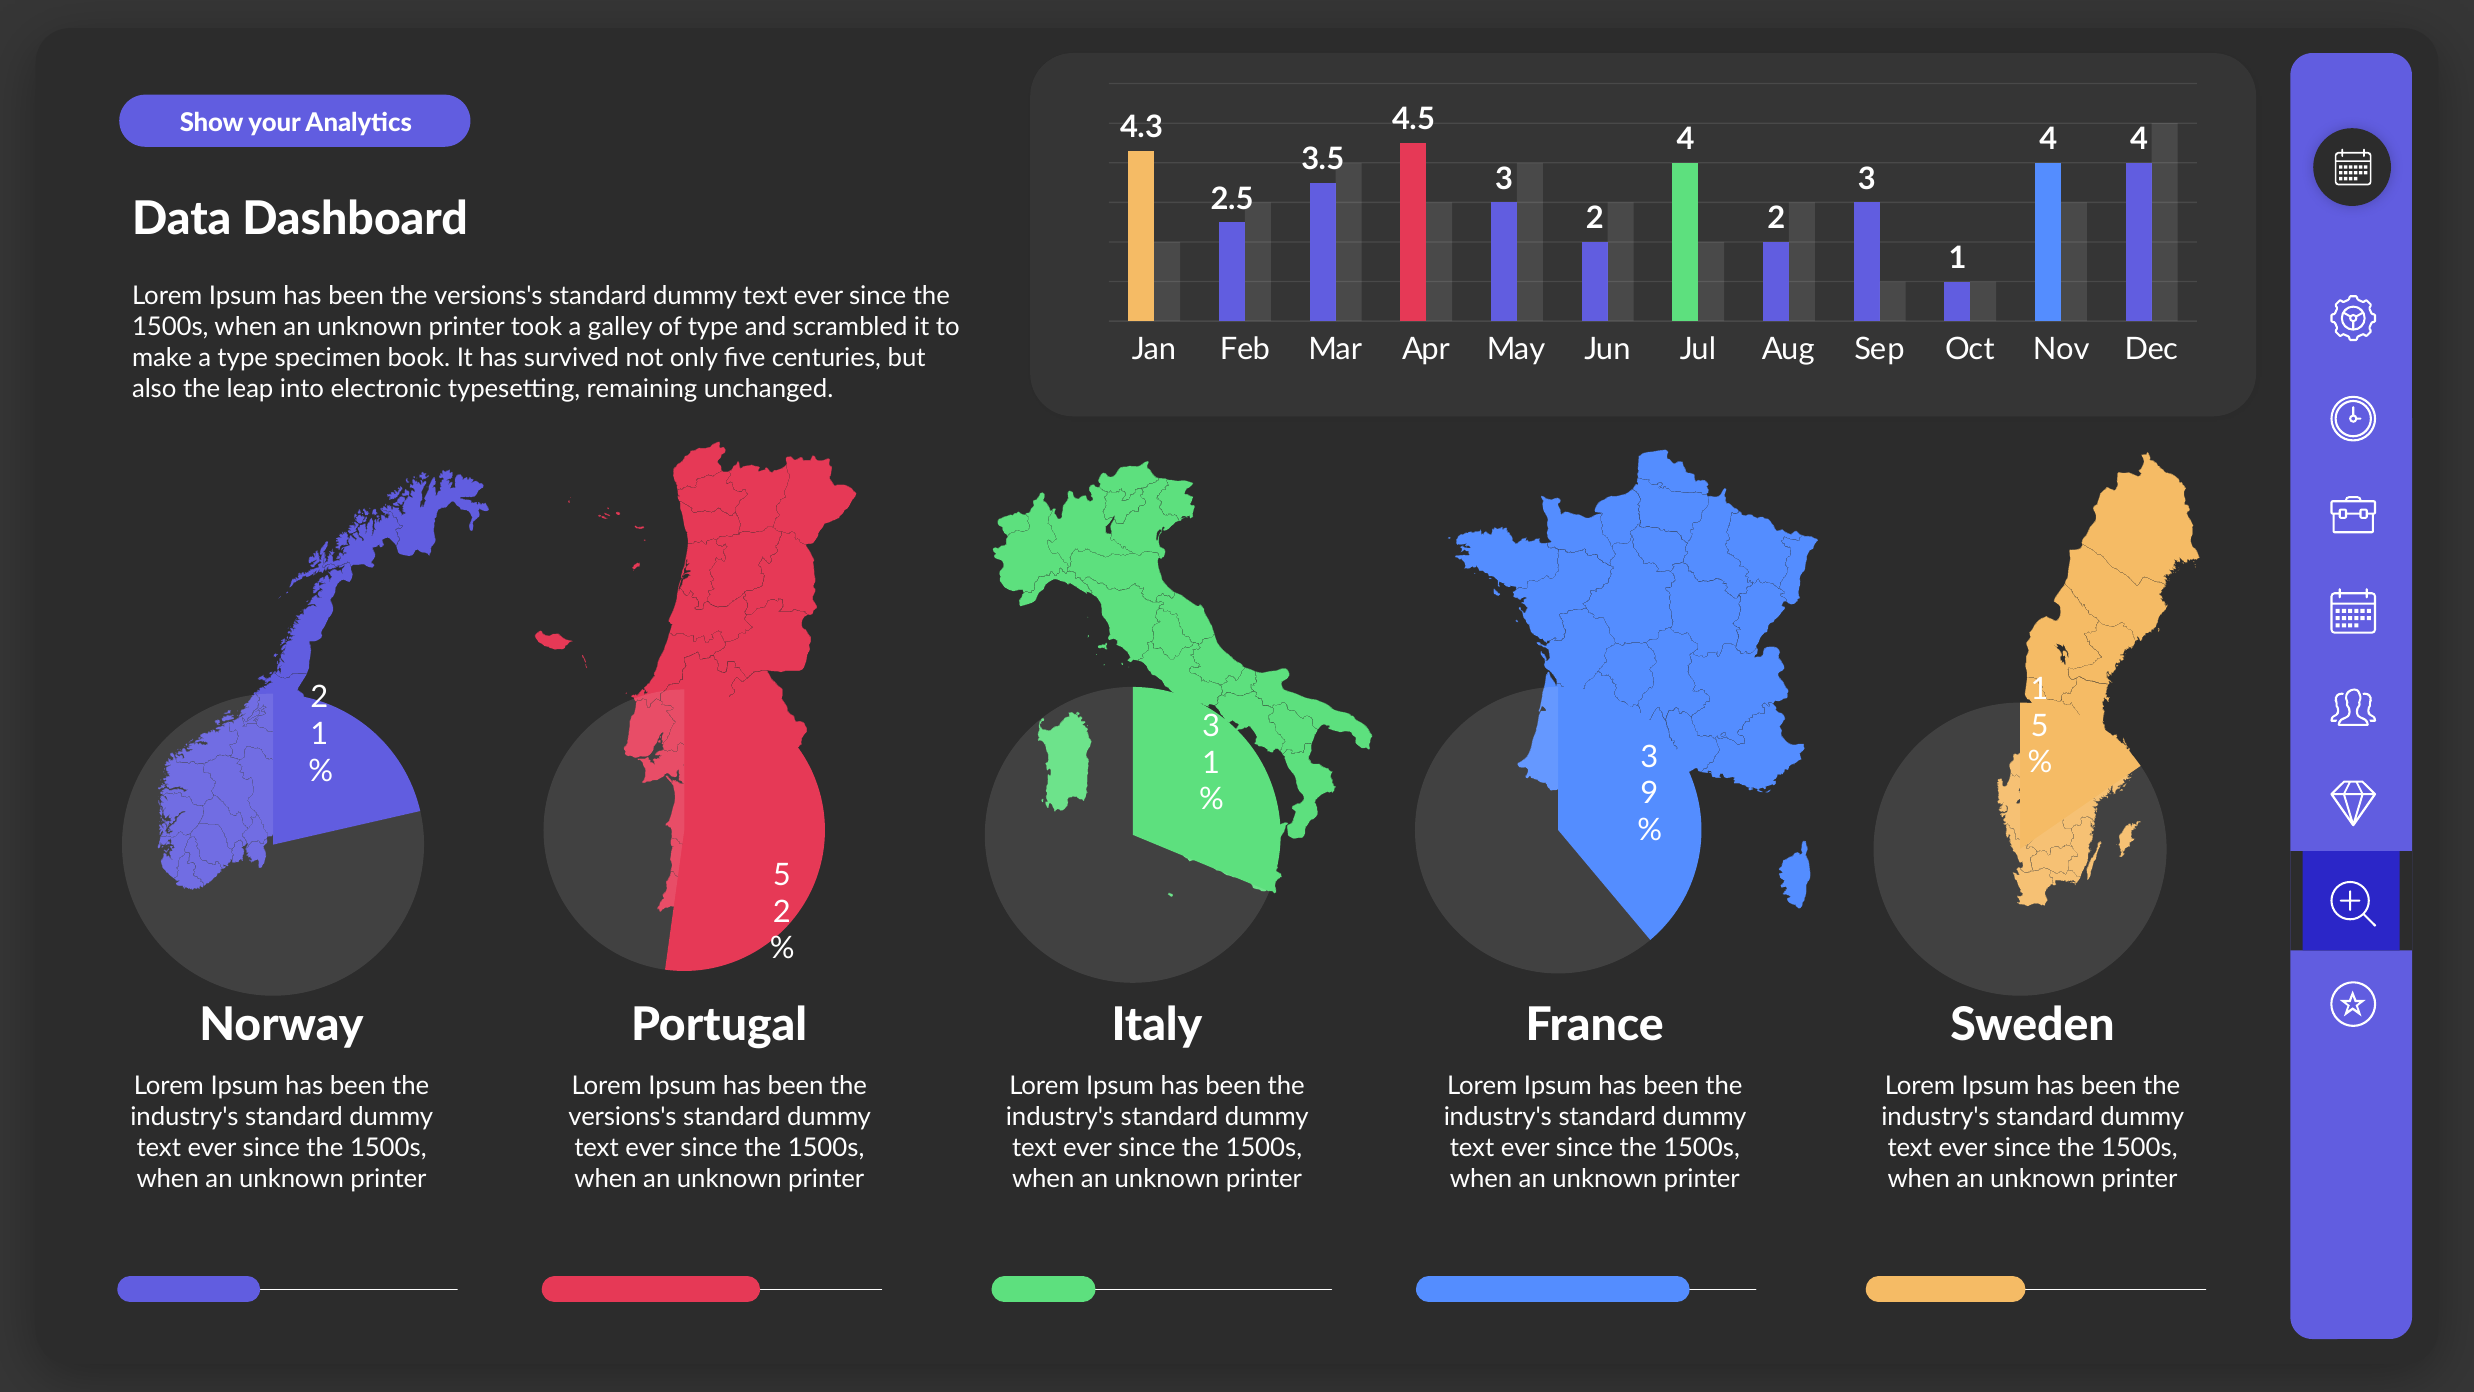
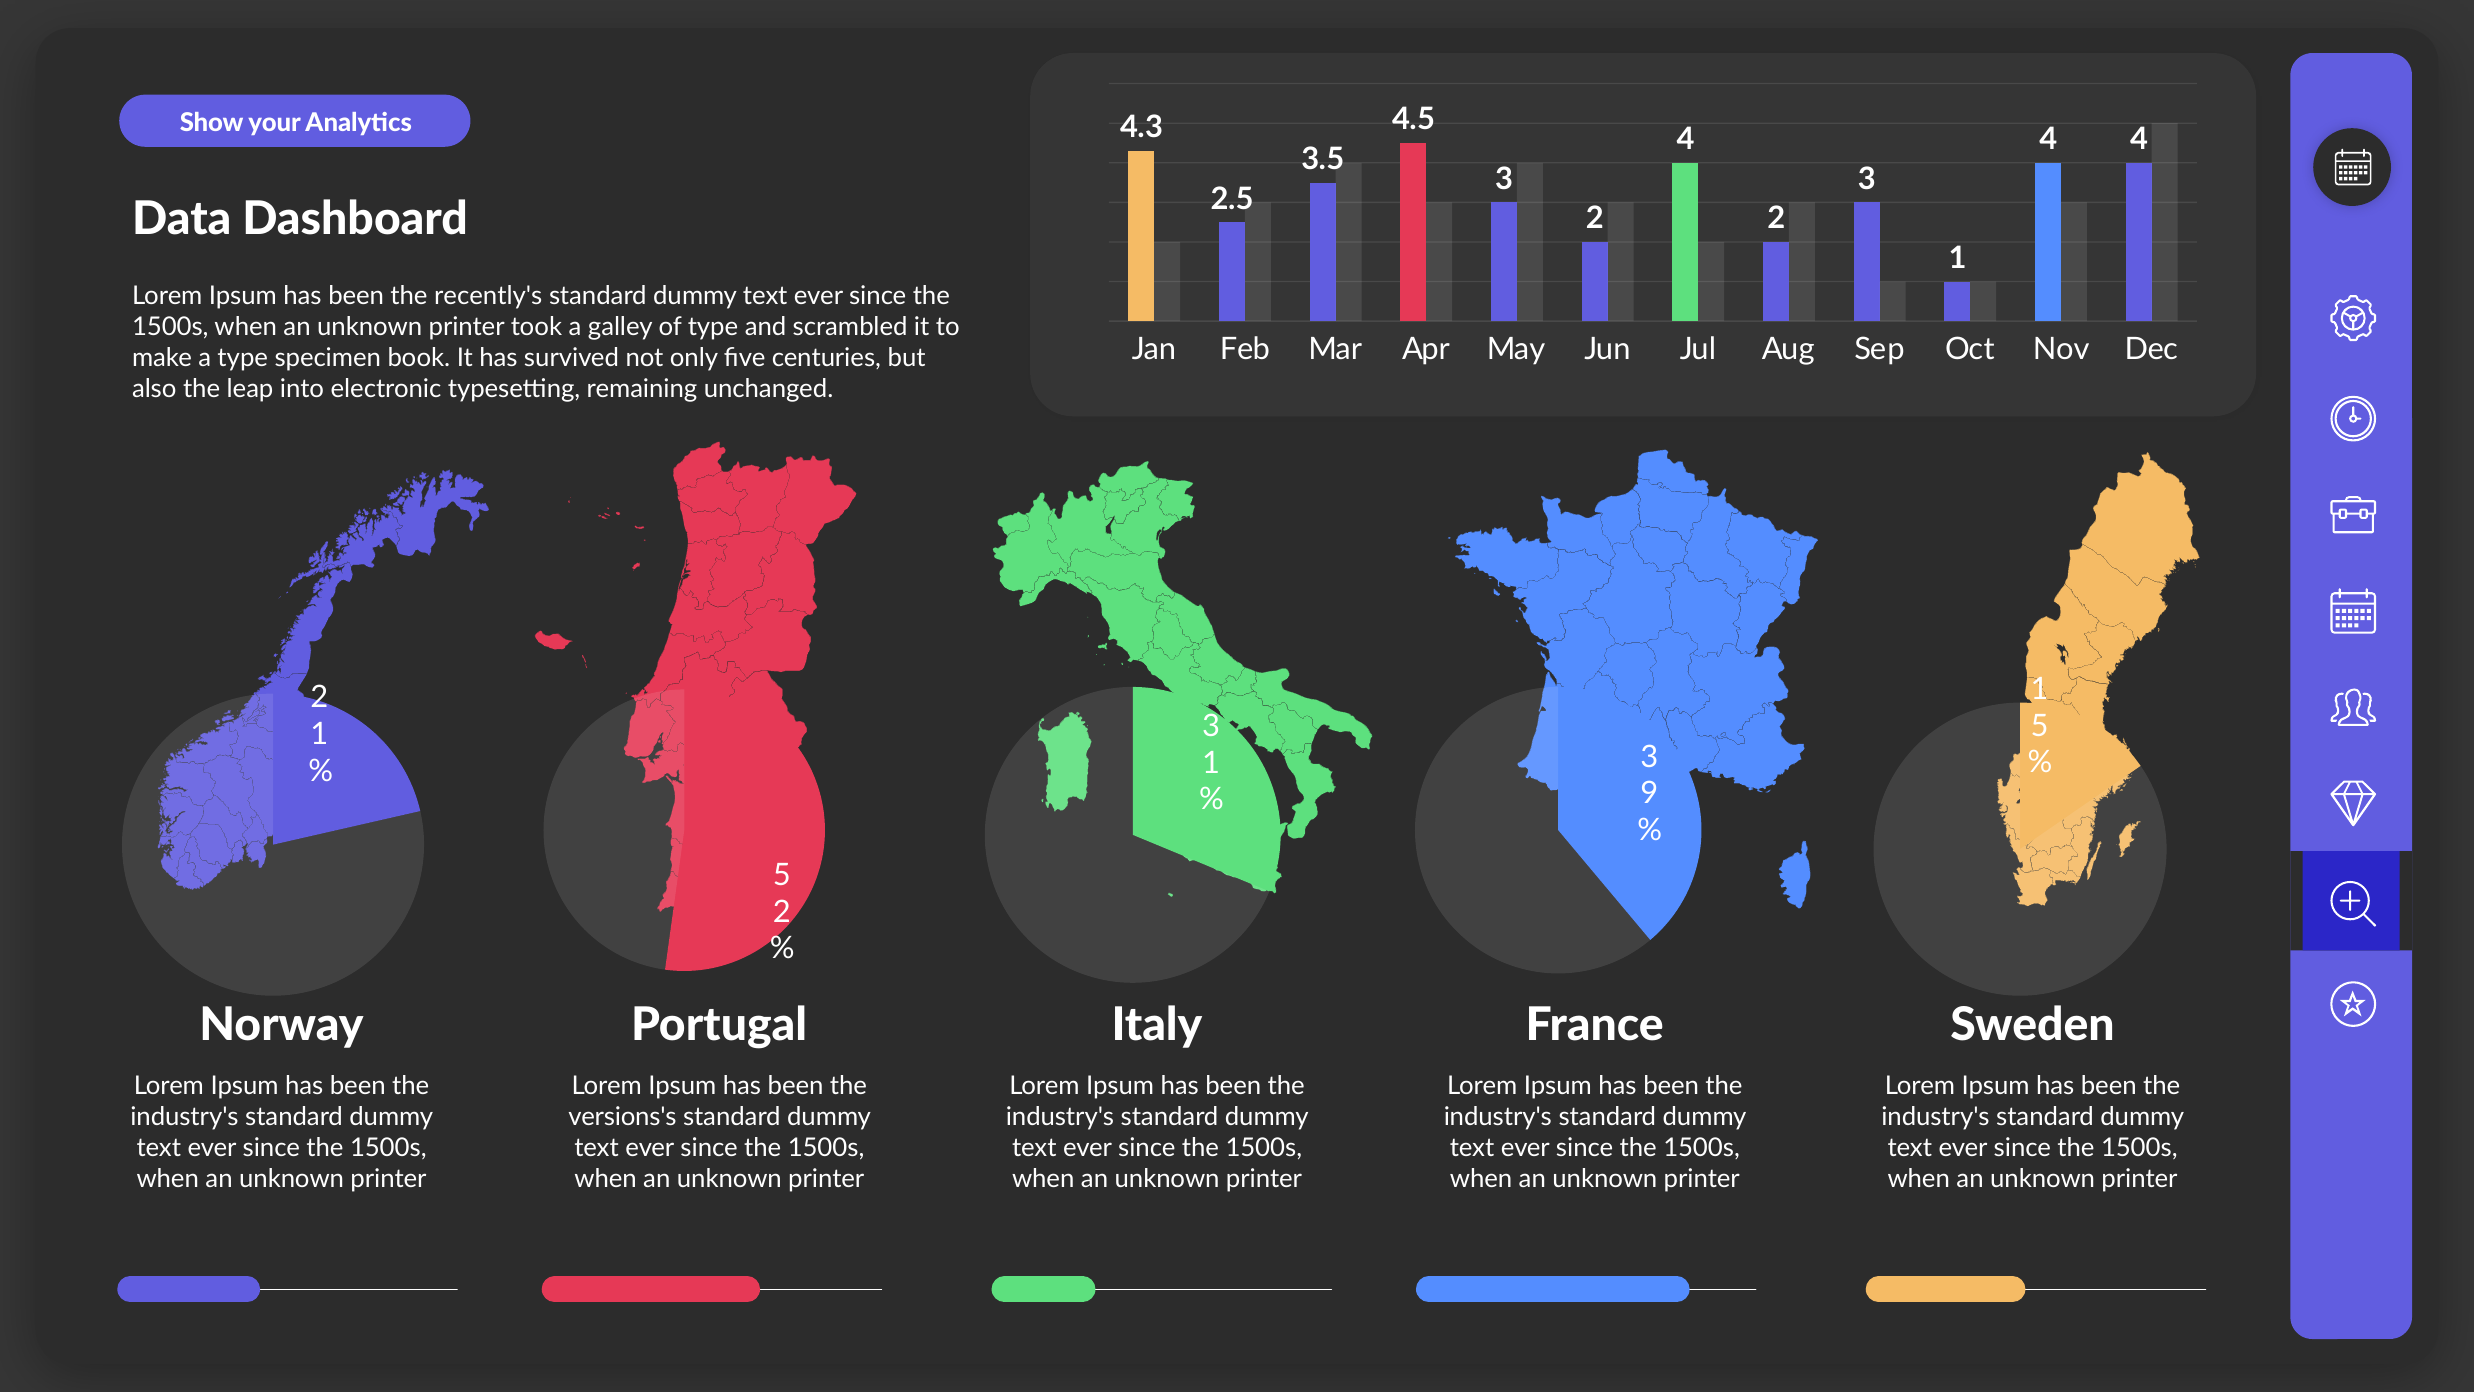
versions's at (488, 296): versions's -> recently's
